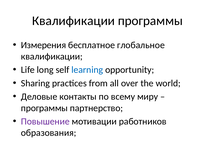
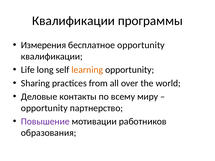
бесплатное глобальное: глобальное -> opportunity
learning colour: blue -> orange
программы at (44, 108): программы -> opportunity
